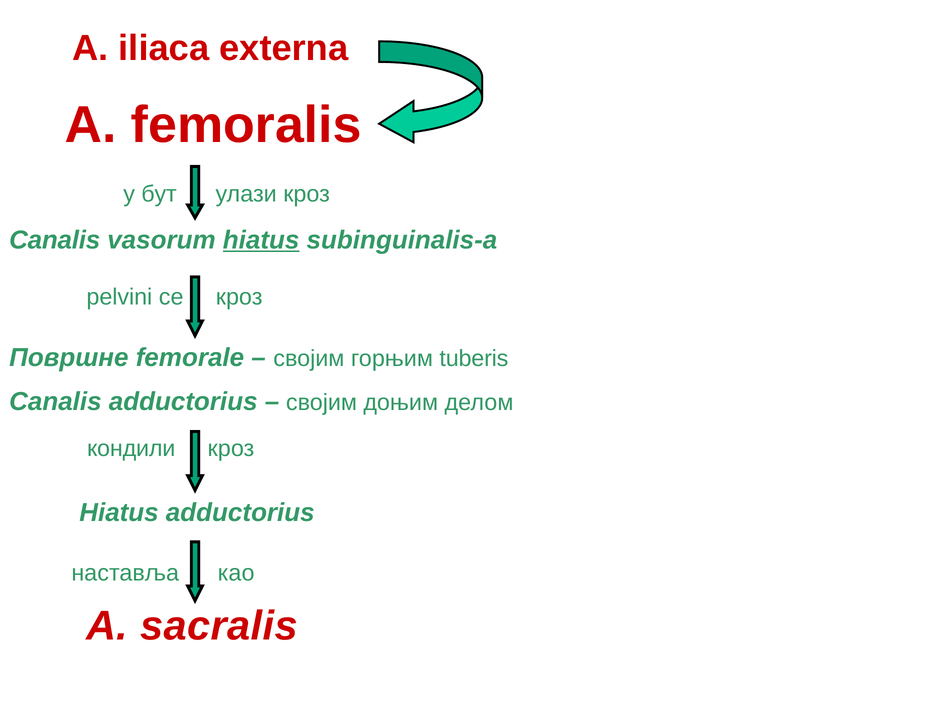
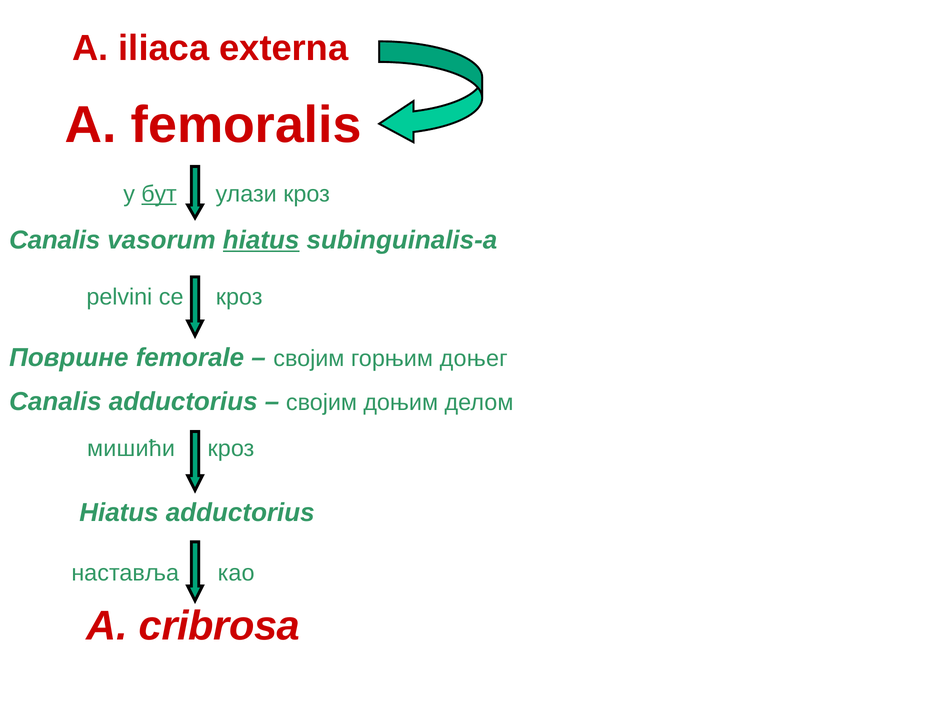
бут underline: none -> present
tuberis: tuberis -> дoњег
кондили: кондили -> мишићи
sacralis: sacralis -> cribrosa
